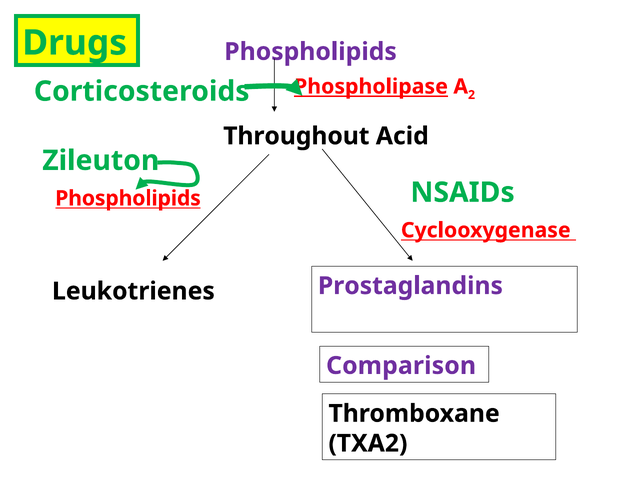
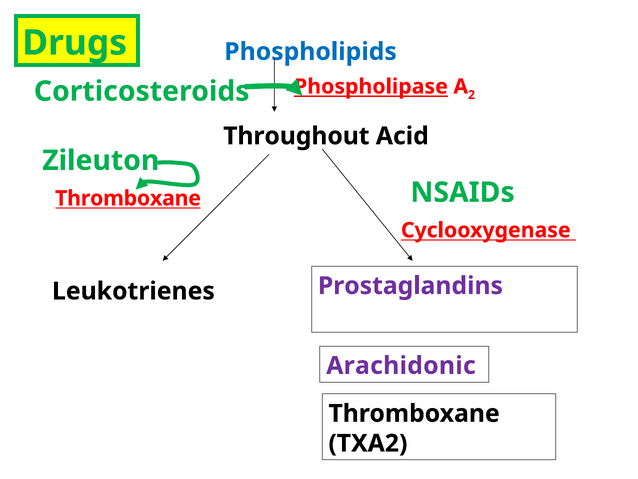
Phospholipids at (311, 52) colour: purple -> blue
Phospholipids at (128, 198): Phospholipids -> Thromboxane
Comparison: Comparison -> Arachidonic
